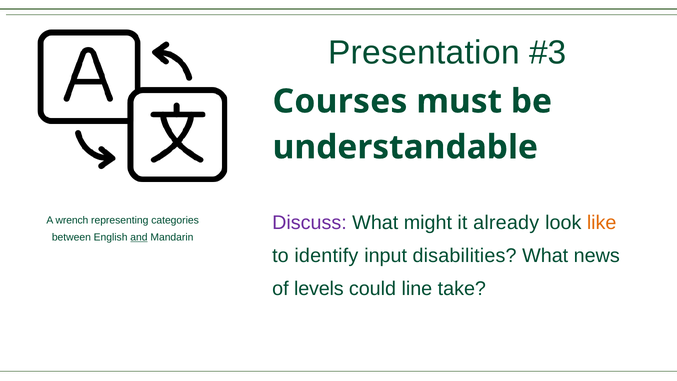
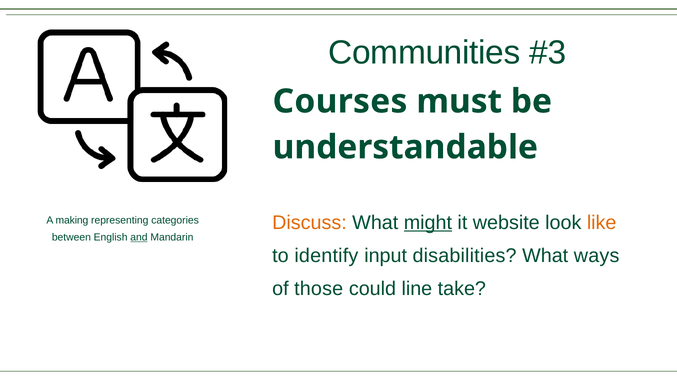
Presentation: Presentation -> Communities
Discuss colour: purple -> orange
might underline: none -> present
already: already -> website
wrench: wrench -> making
news: news -> ways
levels: levels -> those
